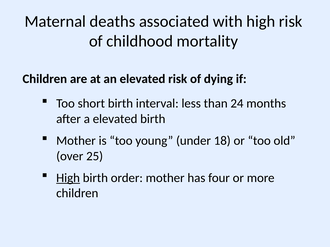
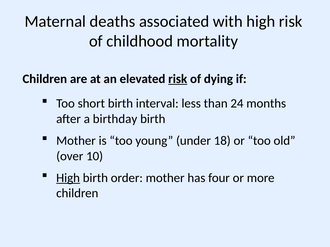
risk at (178, 79) underline: none -> present
a elevated: elevated -> birthday
25: 25 -> 10
